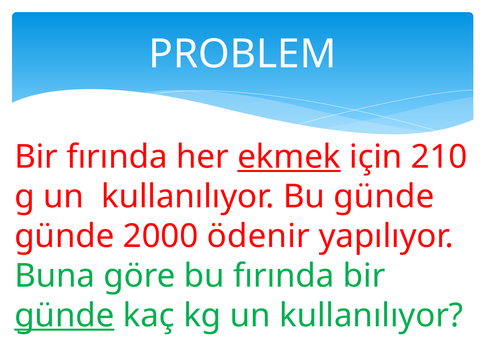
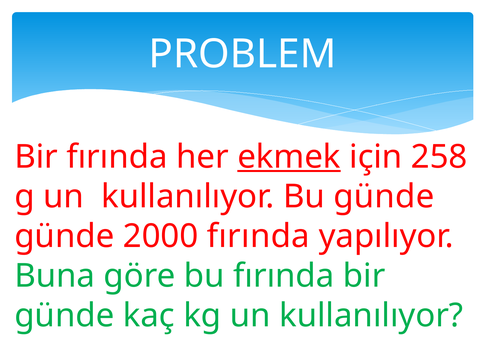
210: 210 -> 258
2000 ödenir: ödenir -> fırında
günde at (64, 315) underline: present -> none
